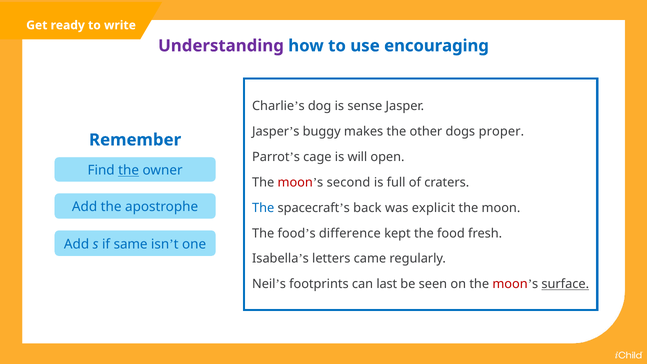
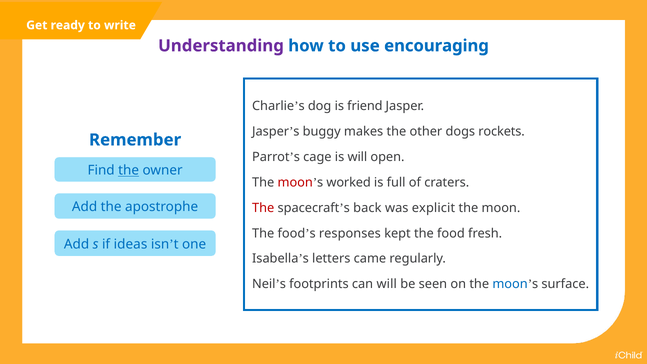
sense: sense -> friend
proper: proper -> rockets
second: second -> worked
The at (263, 208) colour: blue -> red
difference: difference -> responses
same: same -> ideas
can last: last -> will
moon at (510, 284) colour: red -> blue
surface underline: present -> none
